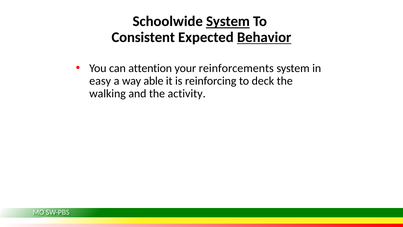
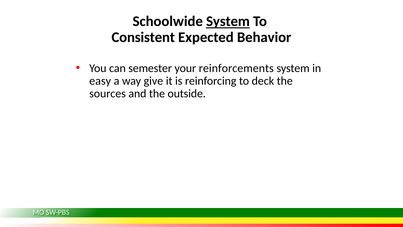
Behavior underline: present -> none
attention: attention -> semester
able: able -> give
walking: walking -> sources
activity: activity -> outside
